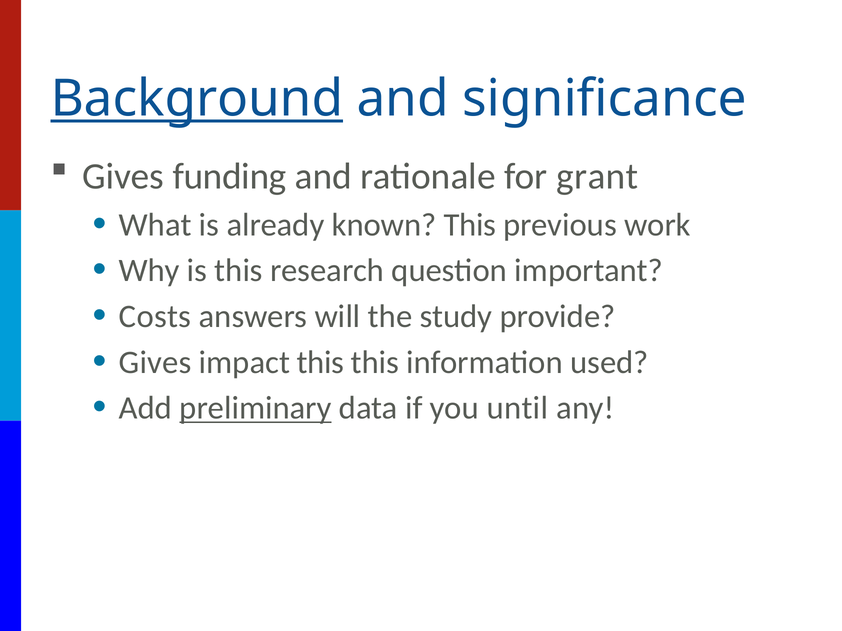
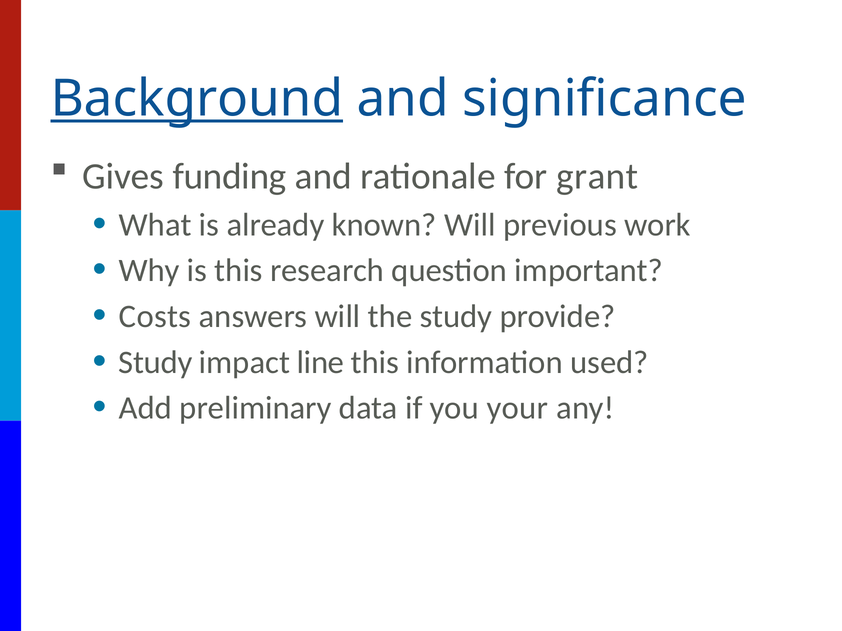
known This: This -> Will
Gives at (155, 363): Gives -> Study
impact this: this -> line
preliminary underline: present -> none
until: until -> your
